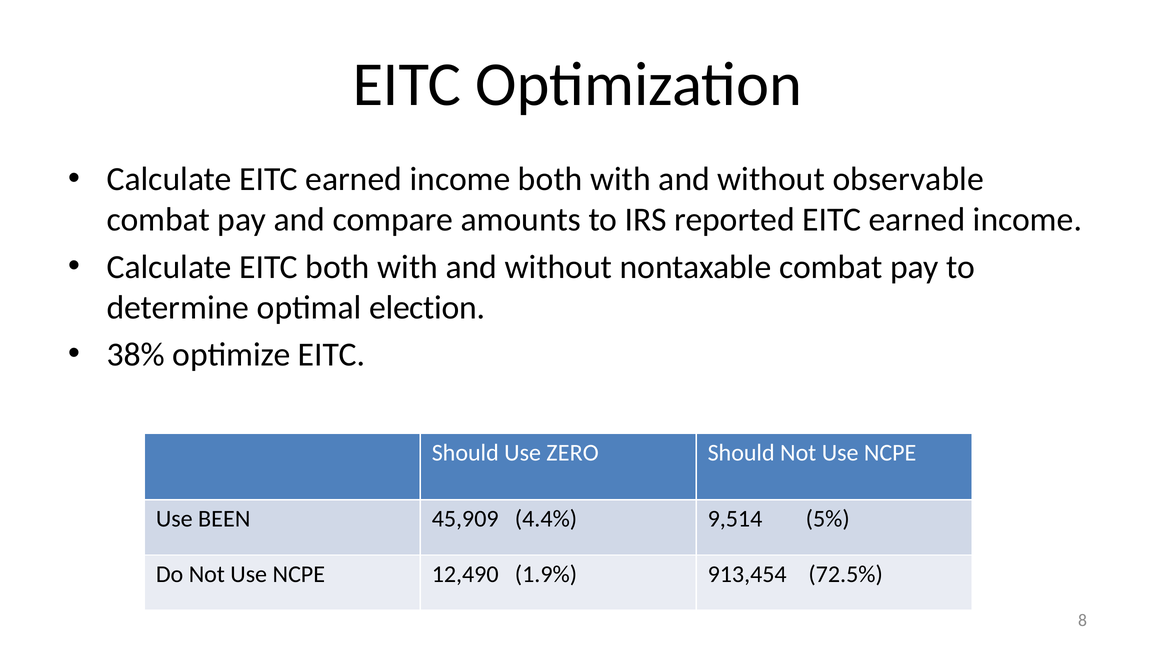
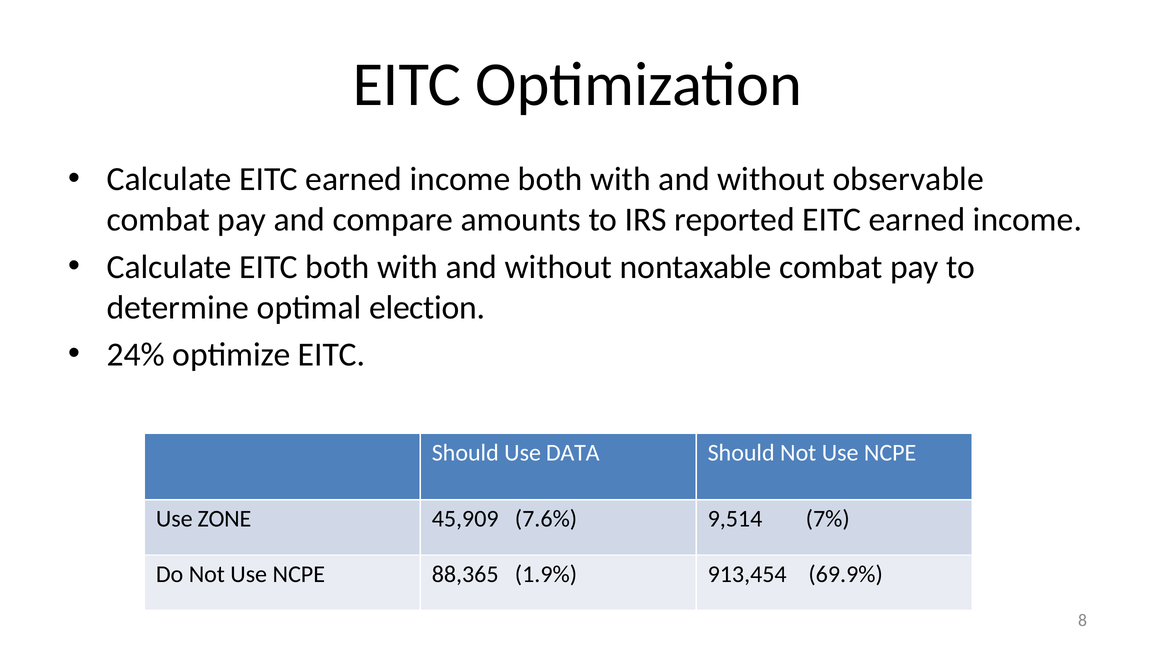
38%: 38% -> 24%
ZERO: ZERO -> DATA
BEEN: BEEN -> ZONE
4.4%: 4.4% -> 7.6%
5%: 5% -> 7%
12,490: 12,490 -> 88,365
72.5%: 72.5% -> 69.9%
